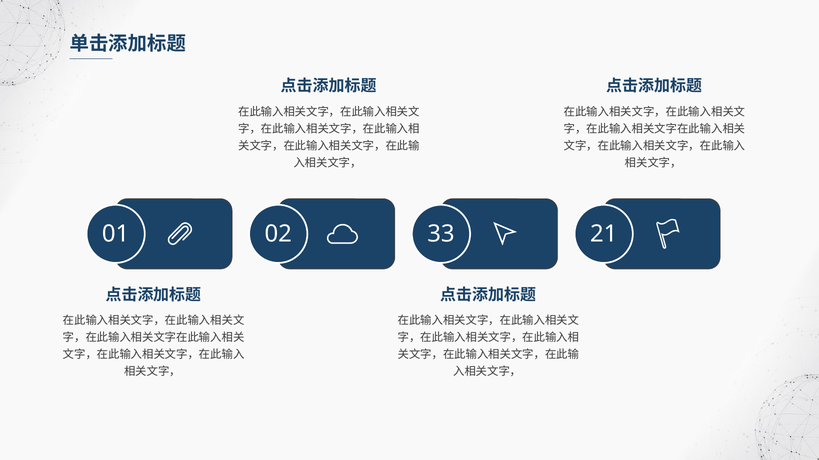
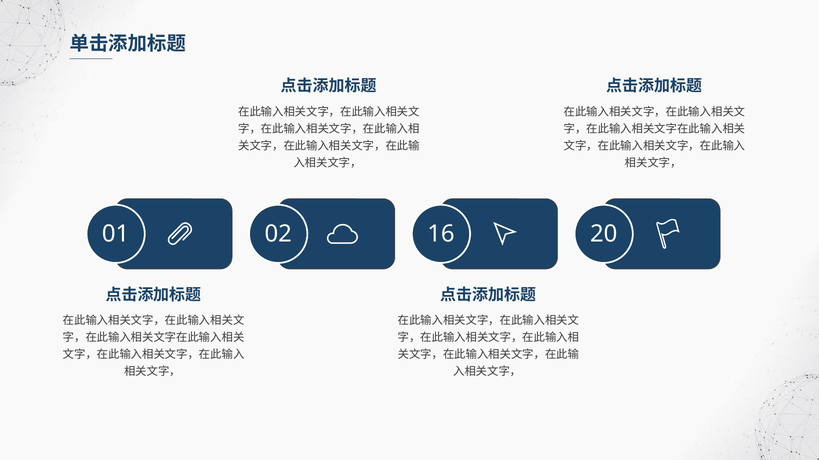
33: 33 -> 16
21: 21 -> 20
